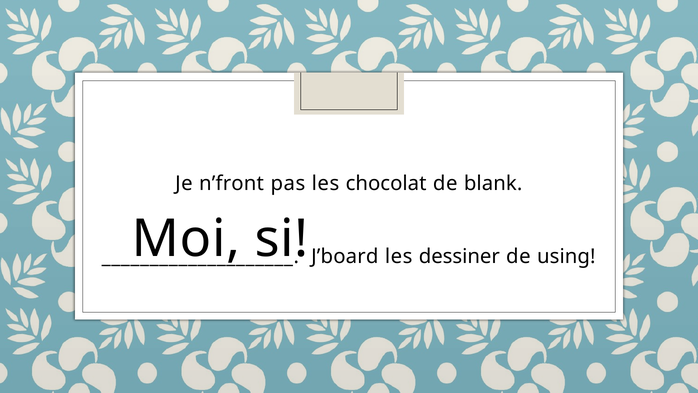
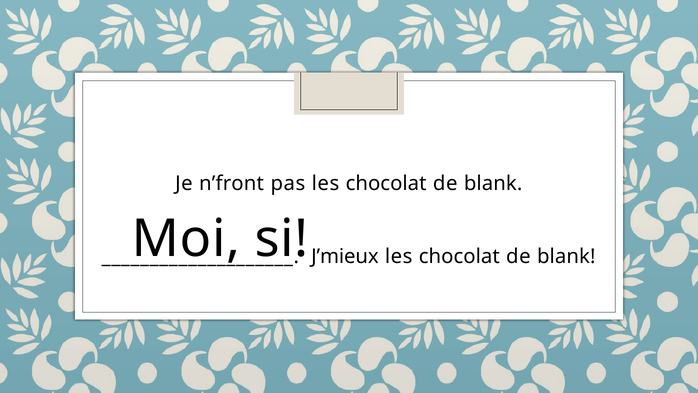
J’board: J’board -> J’mieux
dessiner at (459, 256): dessiner -> chocolat
using at (566, 256): using -> blank
